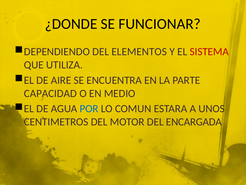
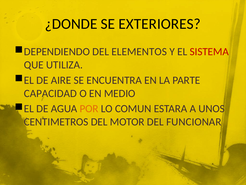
FUNCIONAR: FUNCIONAR -> EXTERIORES
POR colour: blue -> orange
ENCARGADA: ENCARGADA -> FUNCIONAR
